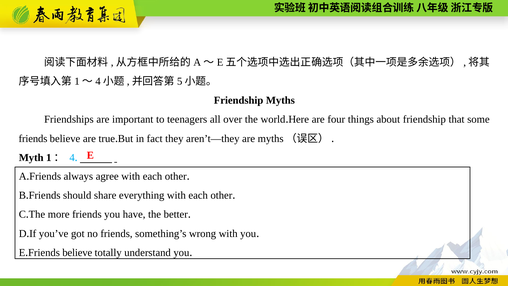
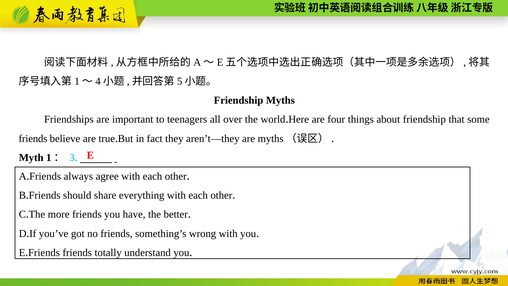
4: 4 -> 3
believe at (77, 252): believe -> friends
